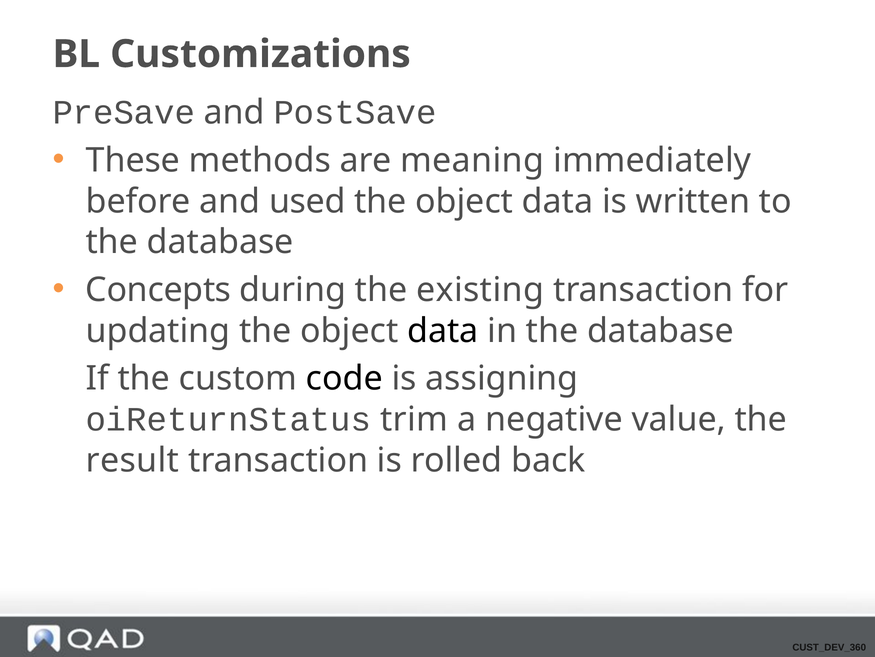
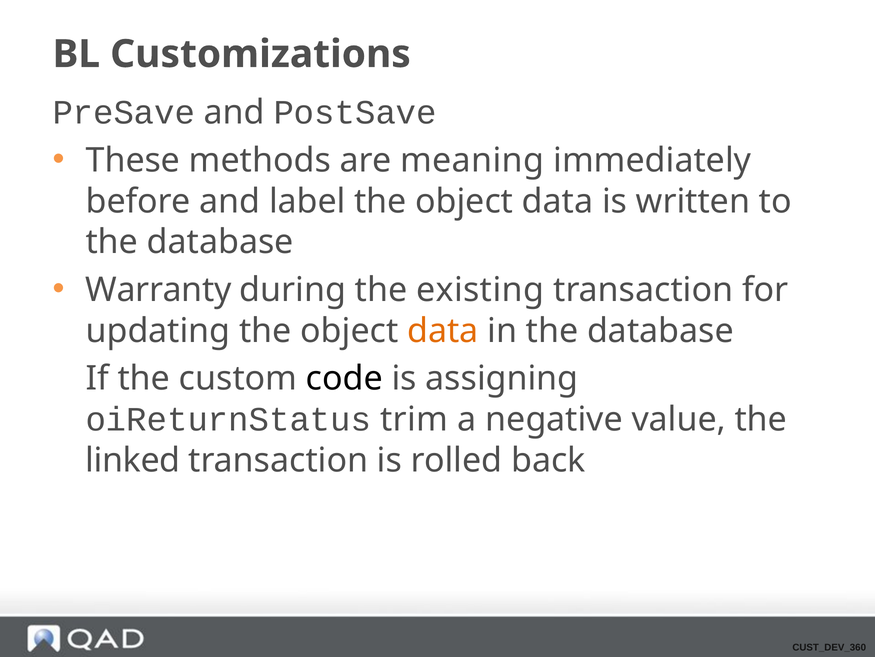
used: used -> label
Concepts: Concepts -> Warranty
data at (443, 330) colour: black -> orange
result: result -> linked
